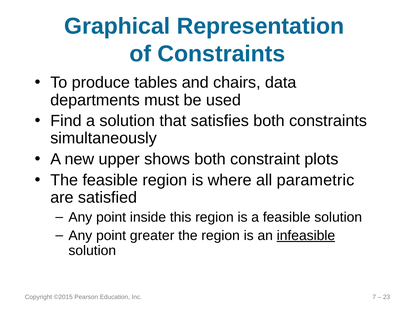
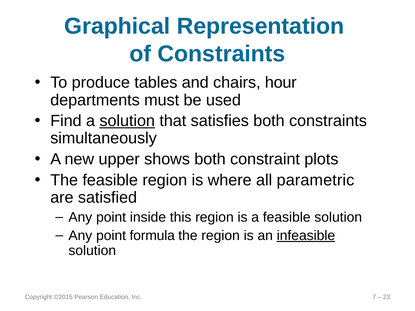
data: data -> hour
solution at (127, 121) underline: none -> present
greater: greater -> formula
